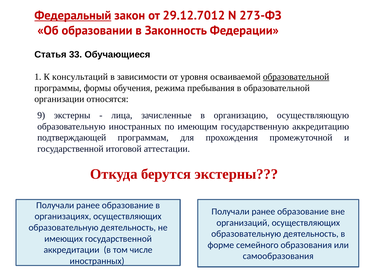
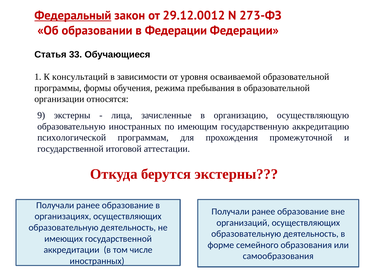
29.12.7012: 29.12.7012 -> 29.12.0012
в Законность: Законность -> Федерации
образовательной at (296, 77) underline: present -> none
подтверждающей: подтверждающей -> психологической
